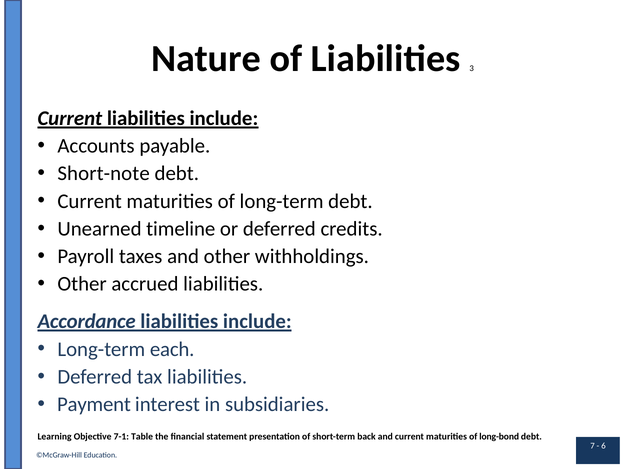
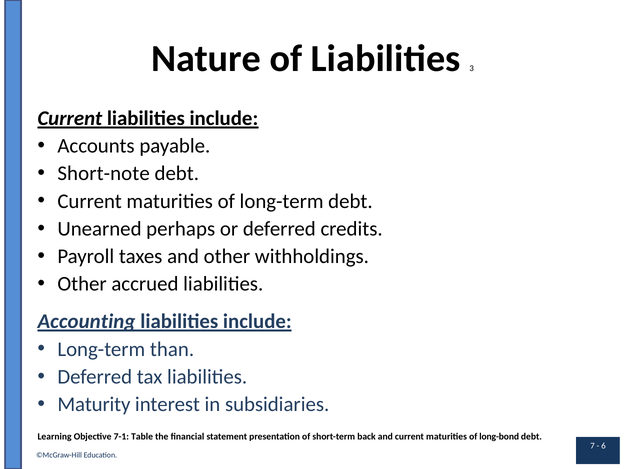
timeline: timeline -> perhaps
Accordance: Accordance -> Accounting
each: each -> than
Payment: Payment -> Maturity
